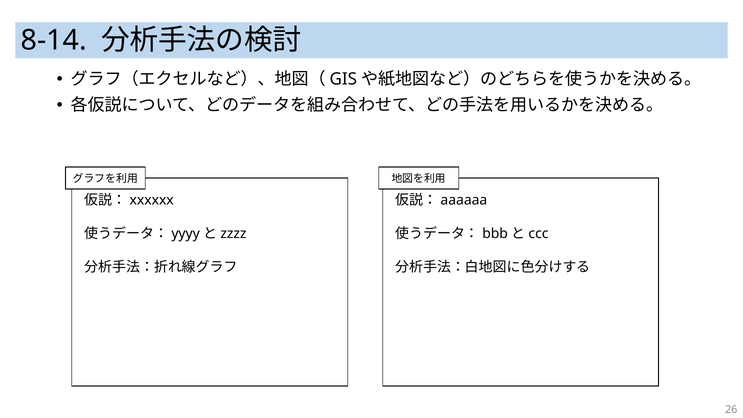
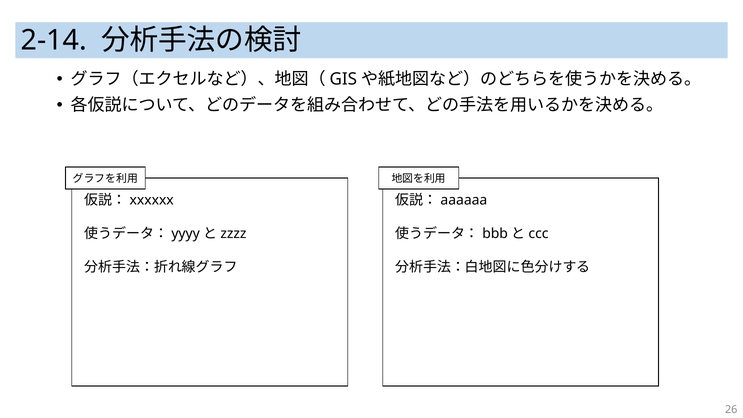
8-14: 8-14 -> 2-14
